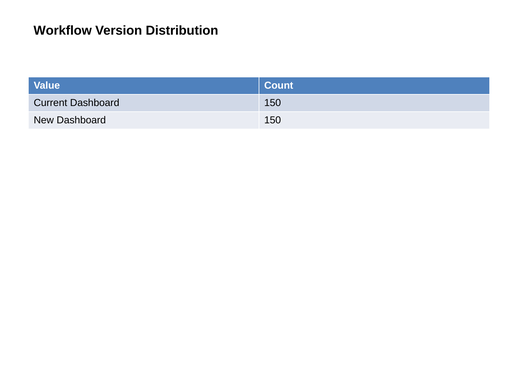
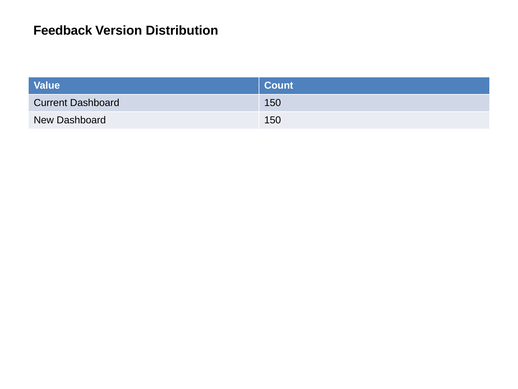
Workflow: Workflow -> Feedback
